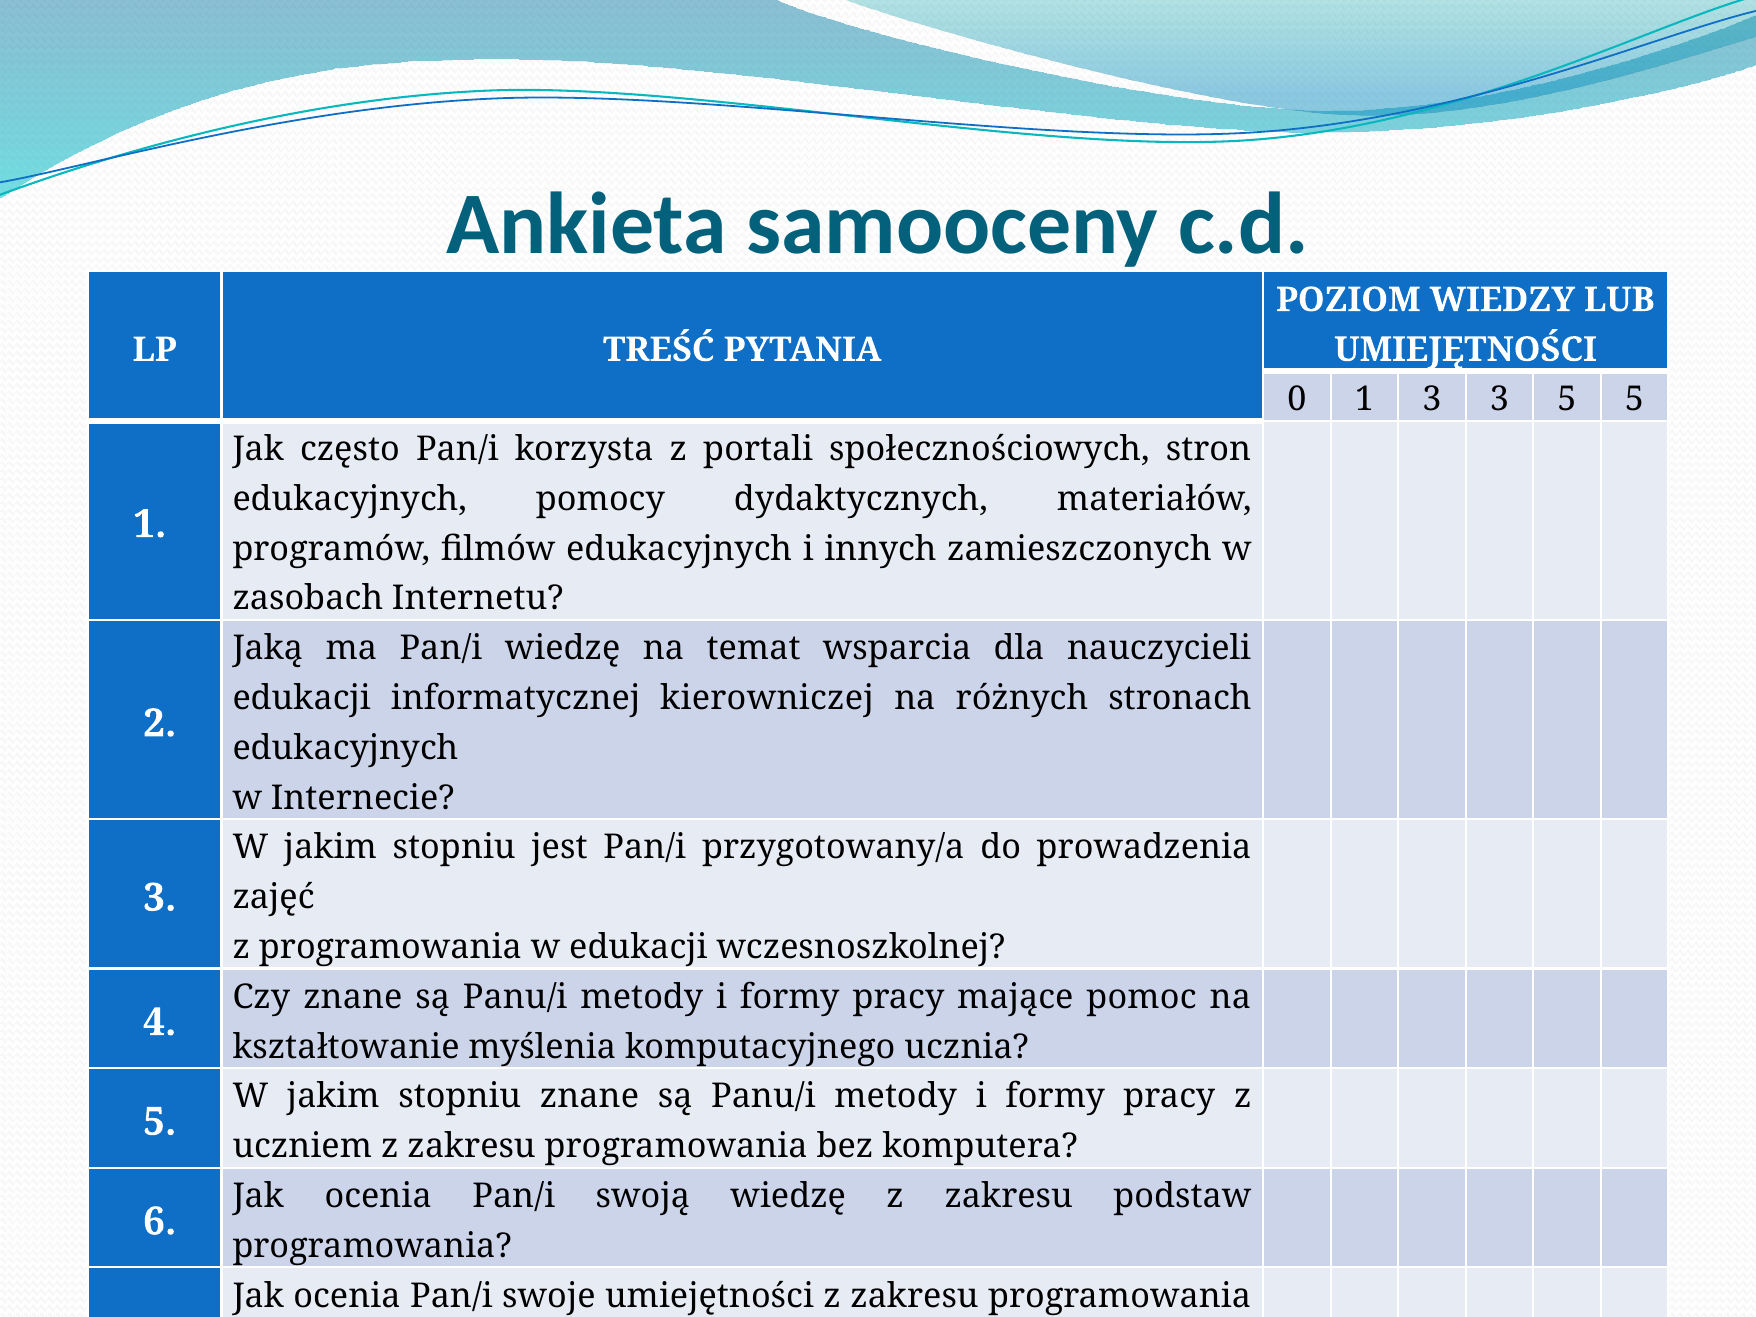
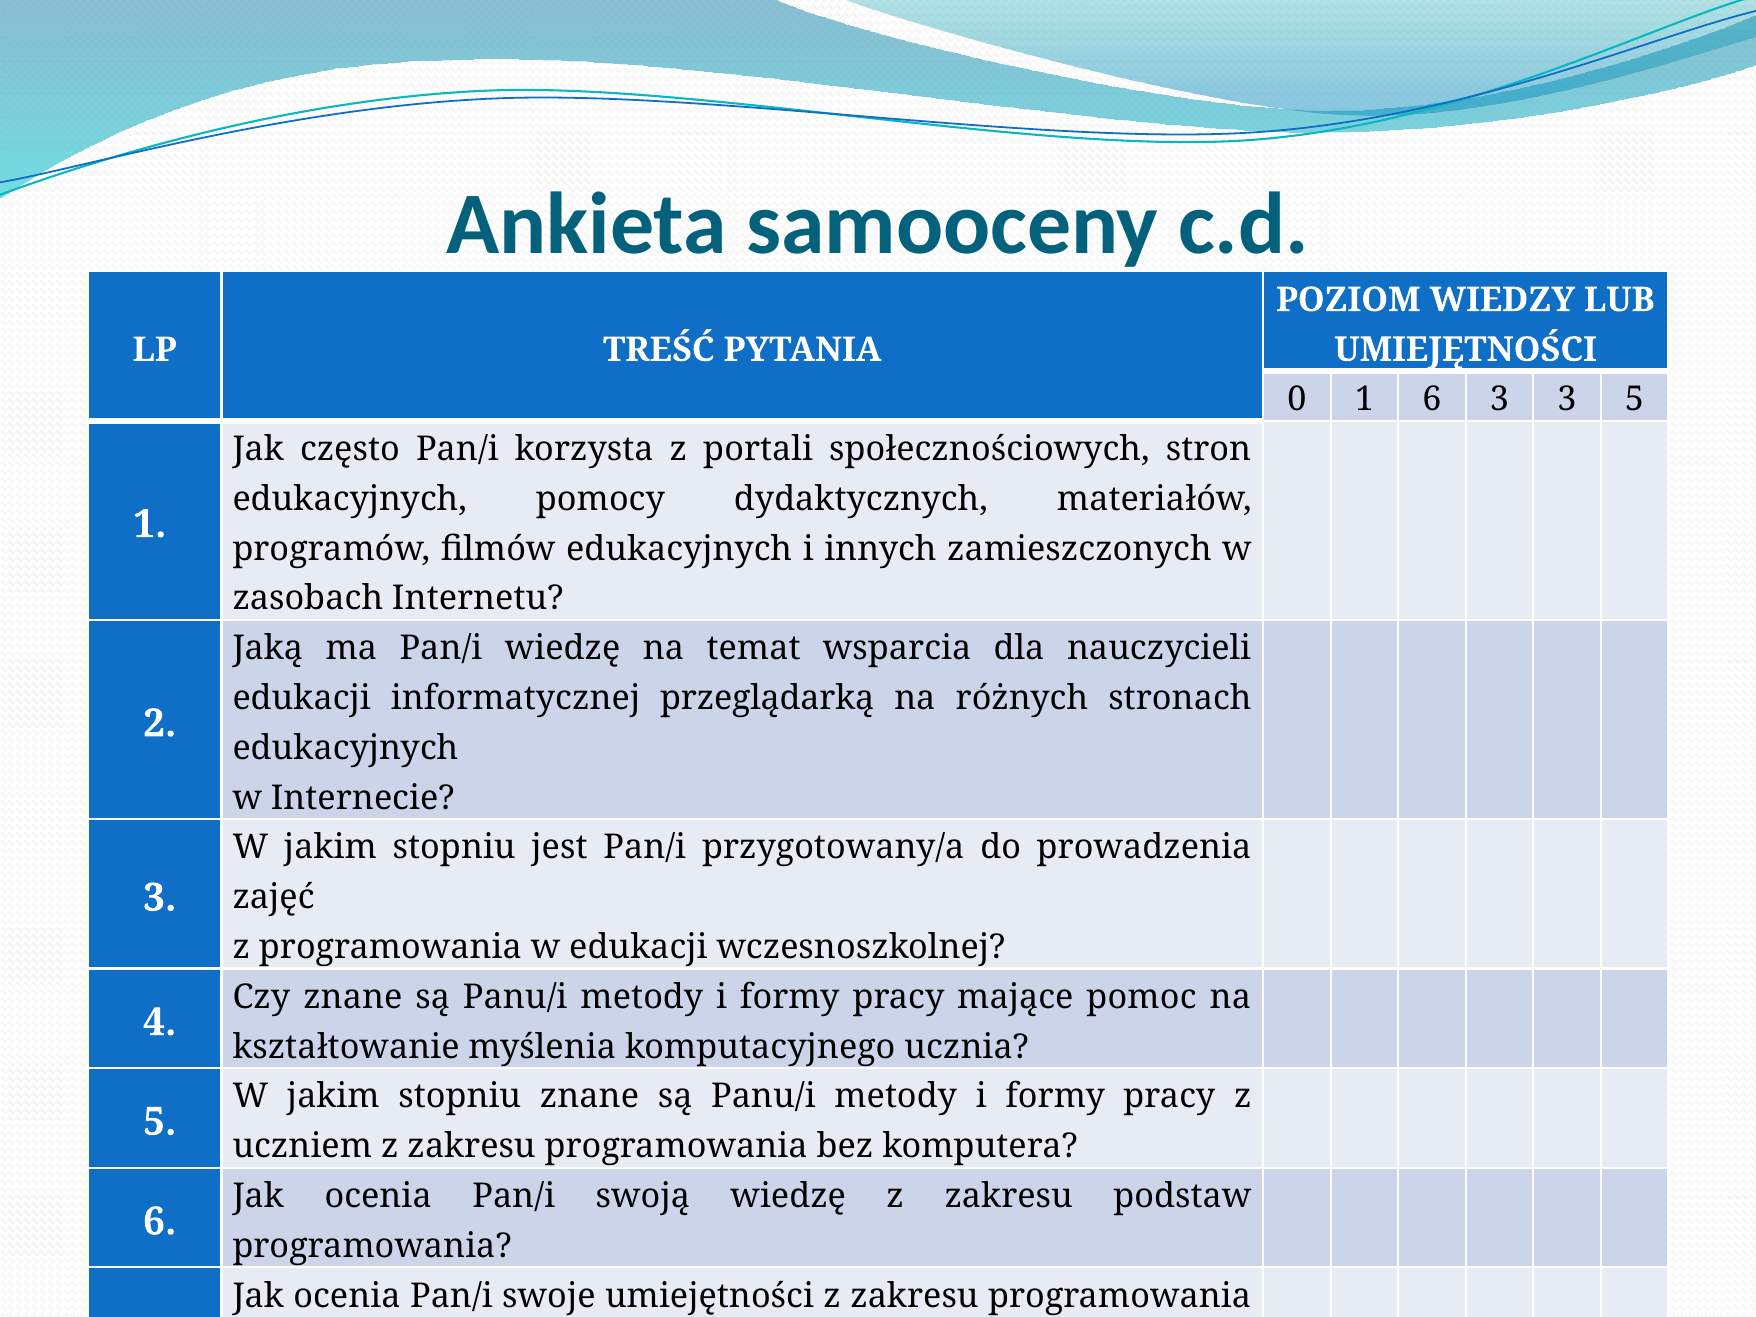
1 3: 3 -> 6
3 5: 5 -> 3
kierowniczej: kierowniczej -> przeglądarką
